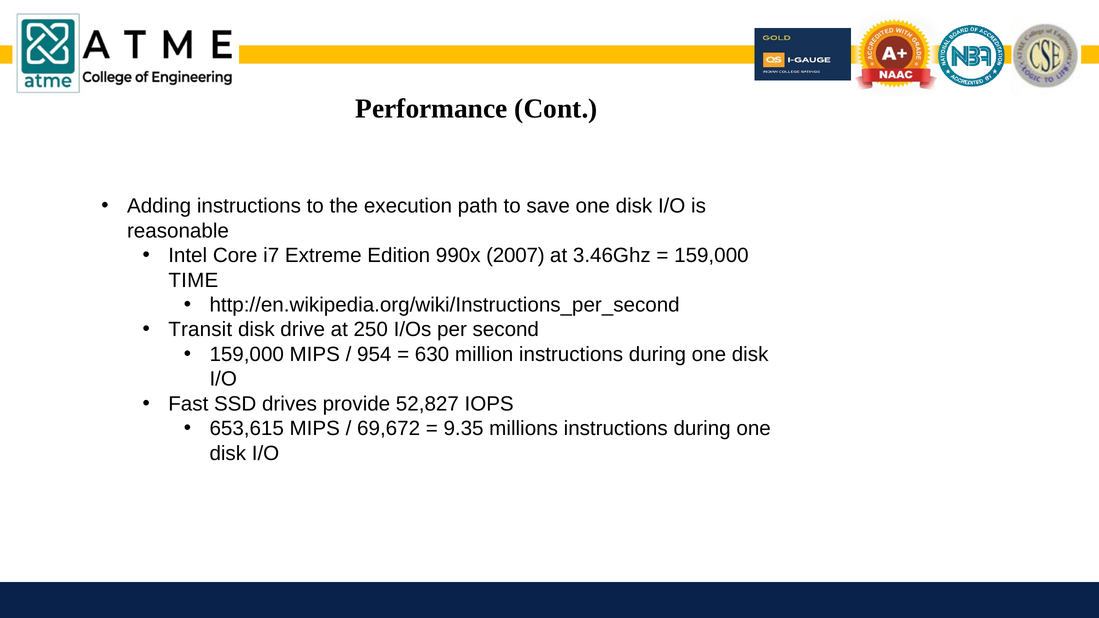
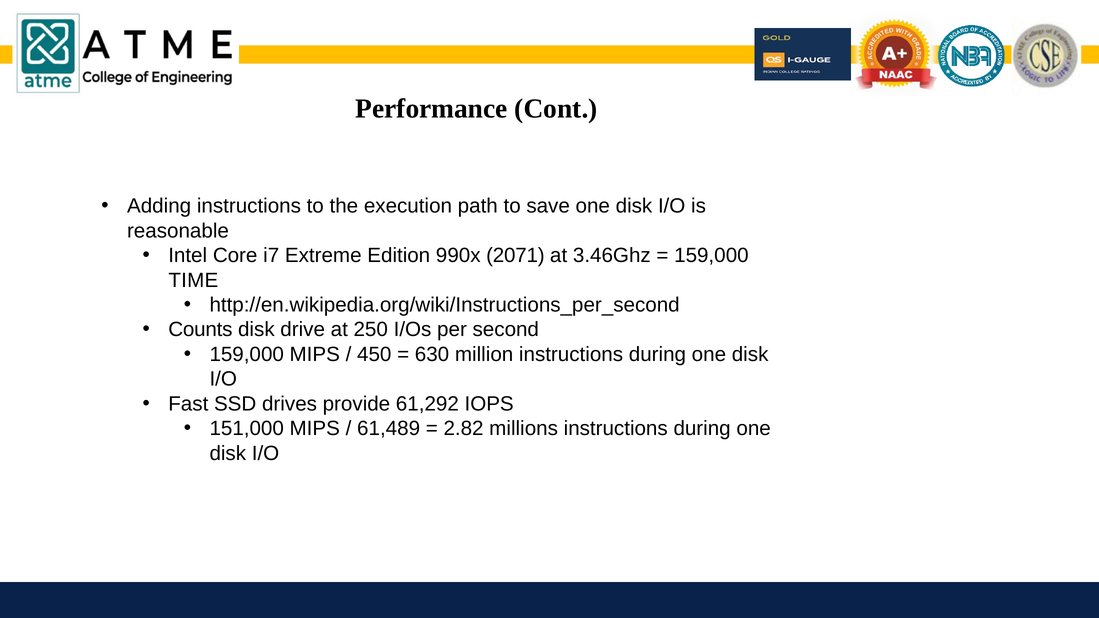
2007: 2007 -> 2071
Transit: Transit -> Counts
954: 954 -> 450
52,827: 52,827 -> 61,292
653,615: 653,615 -> 151,000
69,672: 69,672 -> 61,489
9.35: 9.35 -> 2.82
